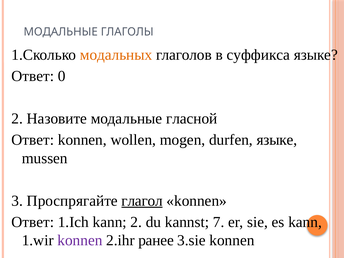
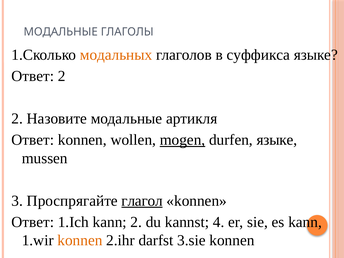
Ответ 0: 0 -> 2
гласной: гласной -> артикля
mogen underline: none -> present
7: 7 -> 4
konnen at (80, 240) colour: purple -> orange
ранее: ранее -> darfst
